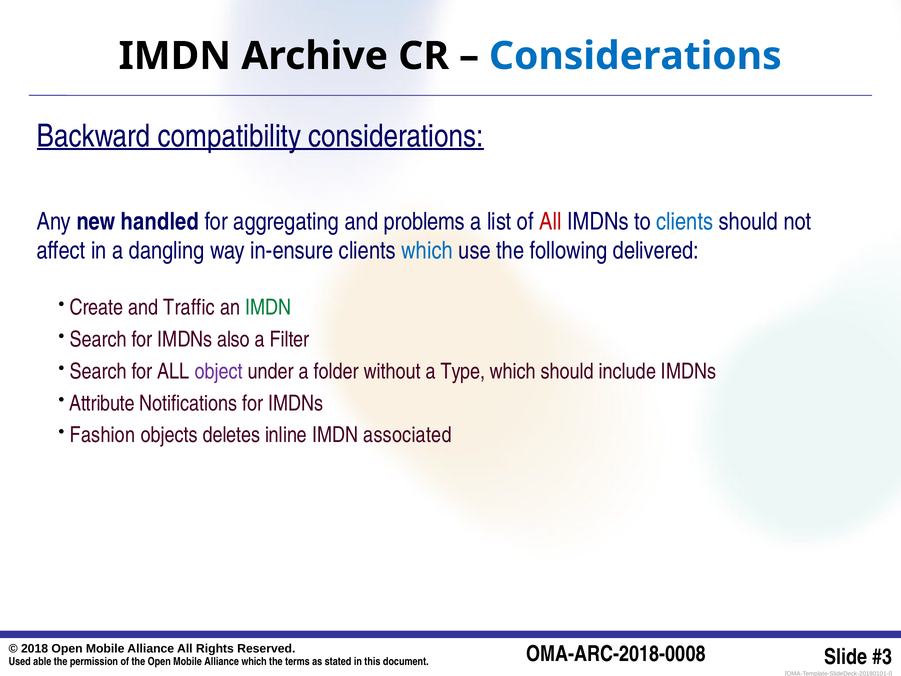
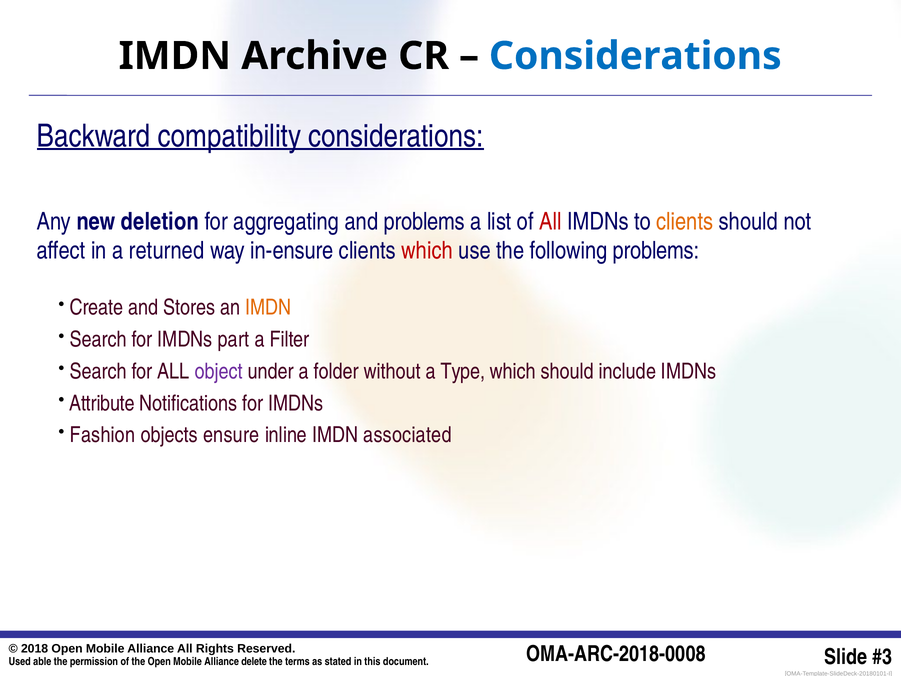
handled: handled -> deletion
clients at (685, 222) colour: blue -> orange
dangling: dangling -> returned
which at (427, 251) colour: blue -> red
following delivered: delivered -> problems
Traffic: Traffic -> Stores
IMDN at (268, 307) colour: green -> orange
also: also -> part
deletes: deletes -> ensure
which at (254, 661): which -> delete
